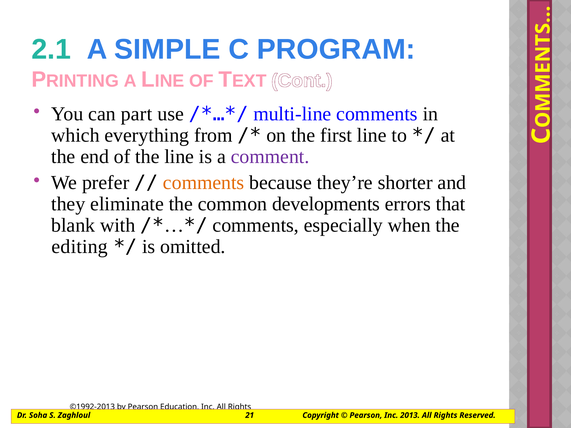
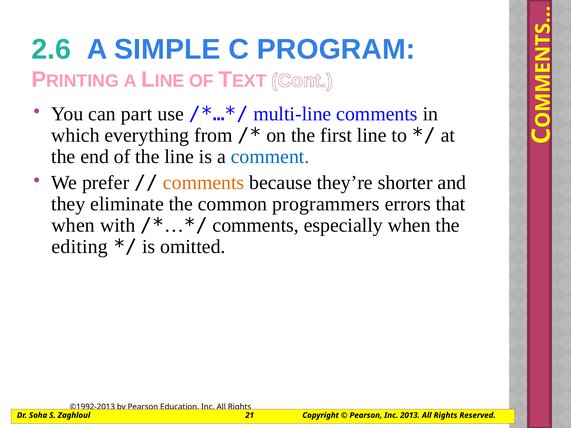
2.1: 2.1 -> 2.6
comment colour: purple -> blue
developments: developments -> programmers
blank at (73, 226): blank -> when
